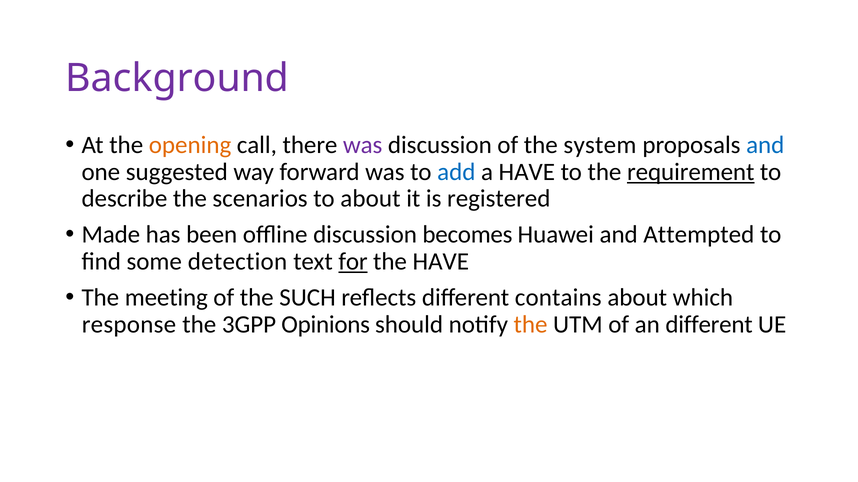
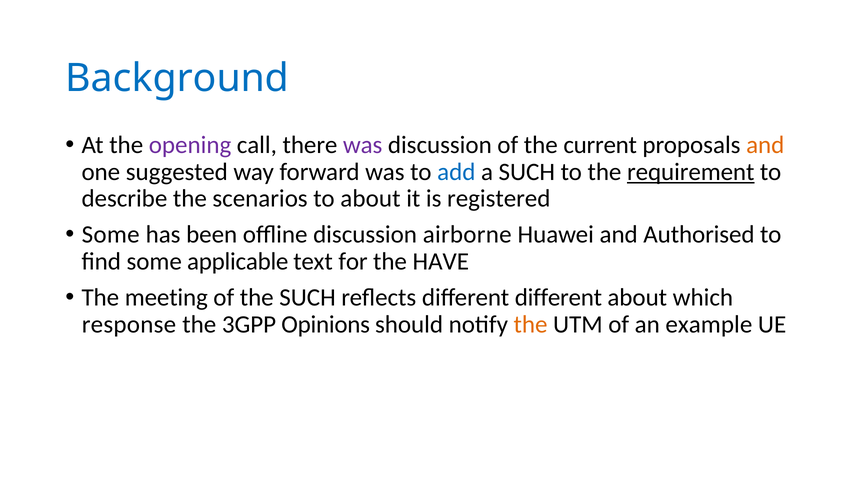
Background colour: purple -> blue
opening colour: orange -> purple
system: system -> current
and at (765, 145) colour: blue -> orange
a HAVE: HAVE -> SUCH
Made at (111, 235): Made -> Some
becomes: becomes -> airborne
Attempted: Attempted -> Authorised
detection: detection -> applicable
for underline: present -> none
different contains: contains -> different
an different: different -> example
